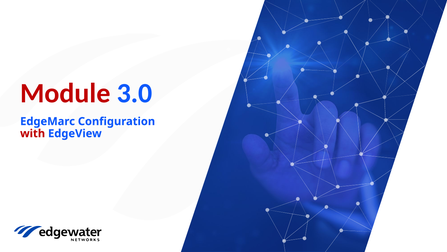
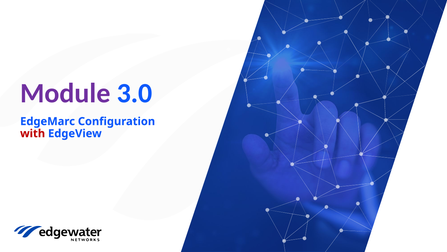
Module colour: red -> purple
